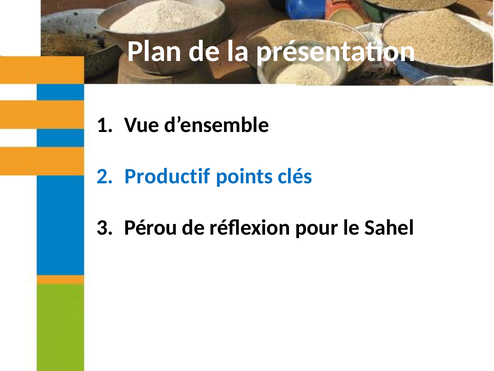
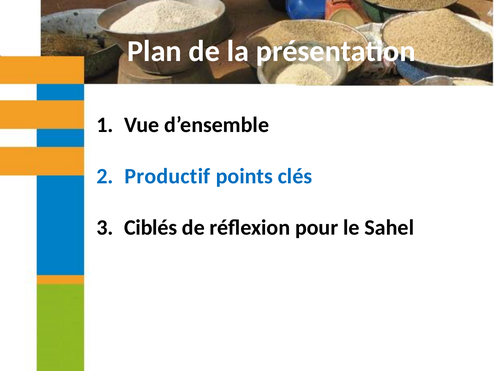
Pérou: Pérou -> Ciblés
